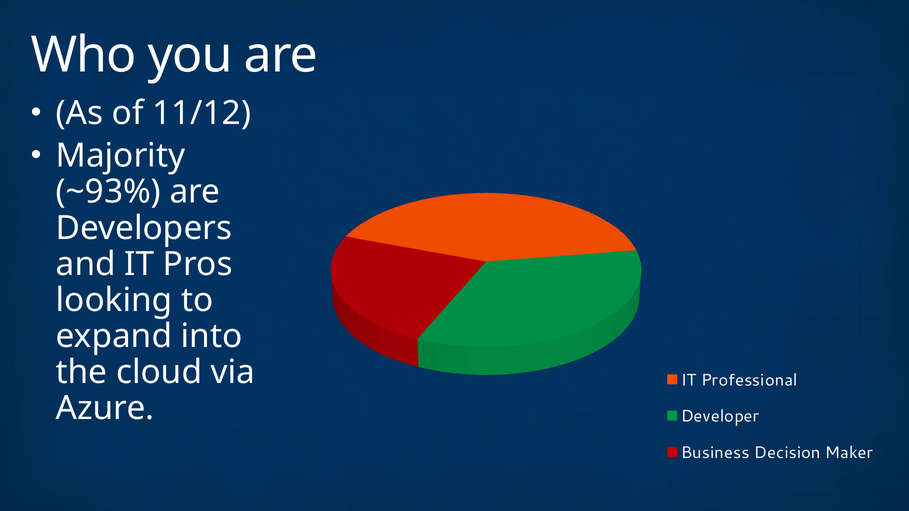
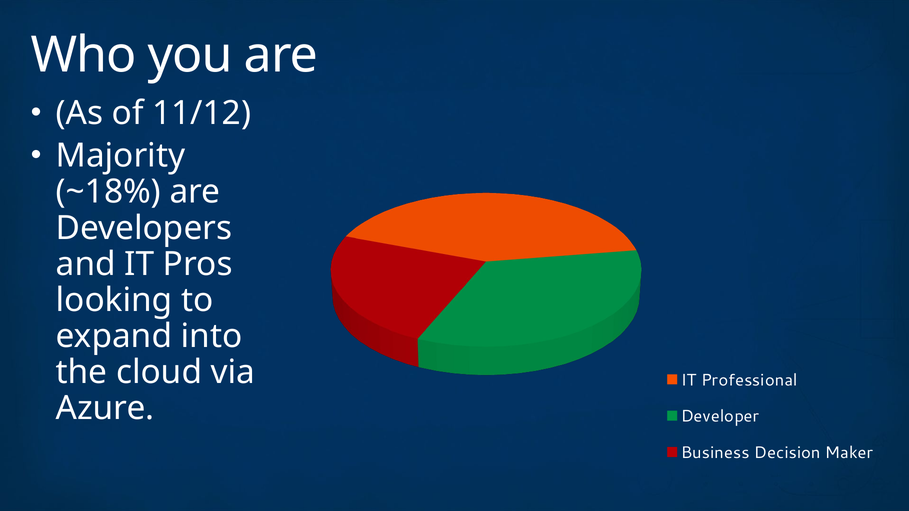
~93%: ~93% -> ~18%
